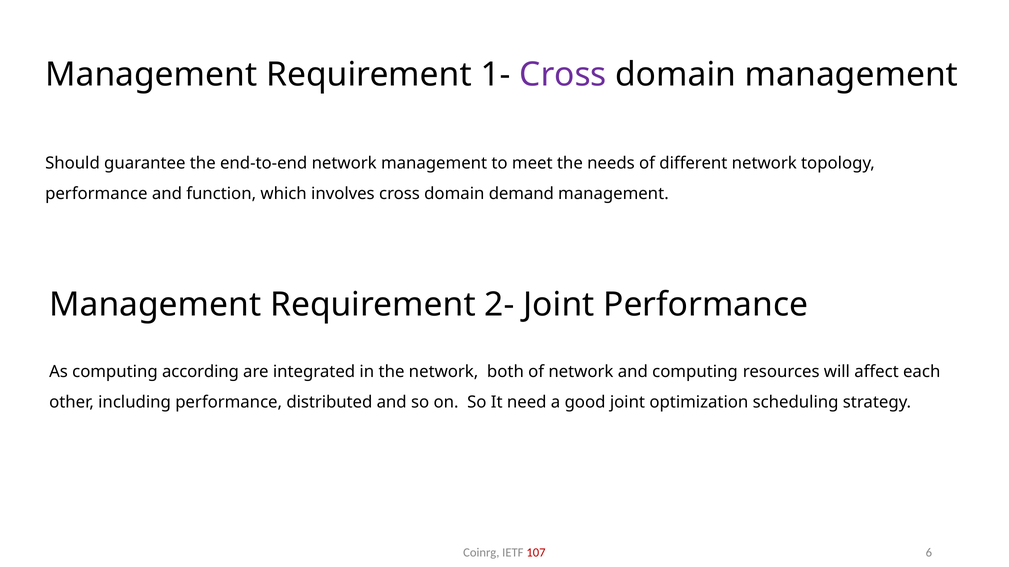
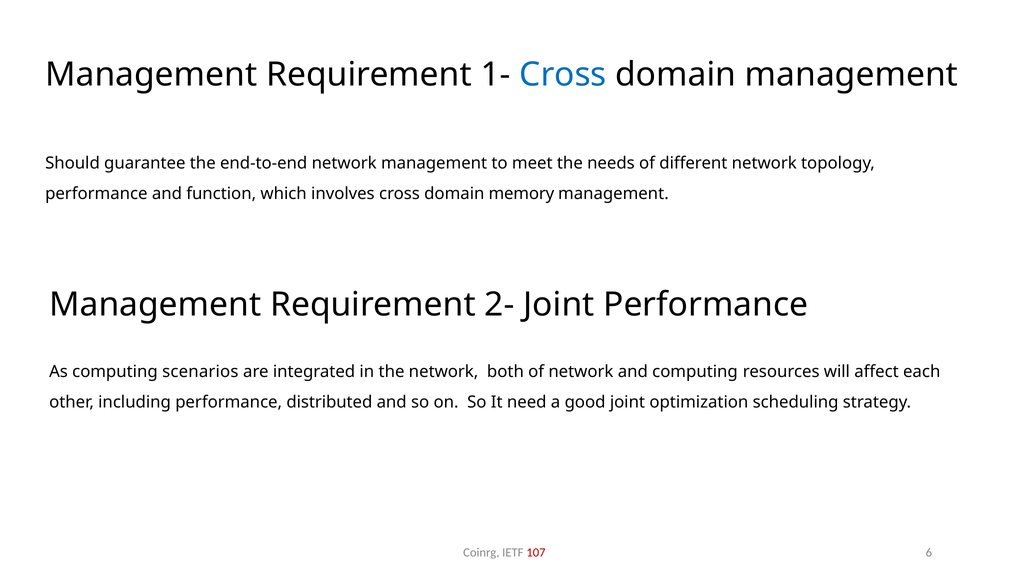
Cross at (563, 75) colour: purple -> blue
demand: demand -> memory
according: according -> scenarios
